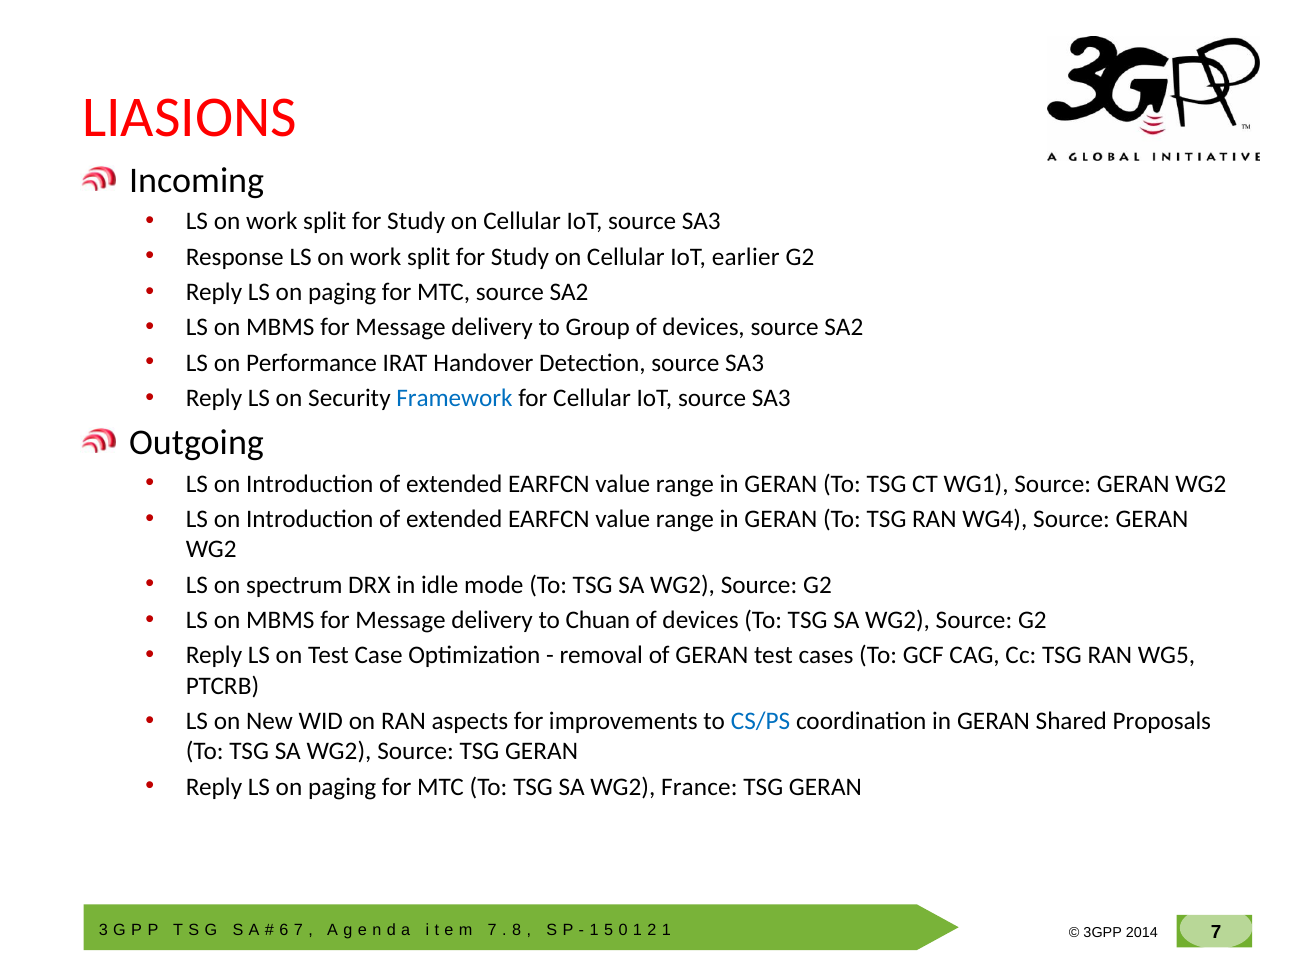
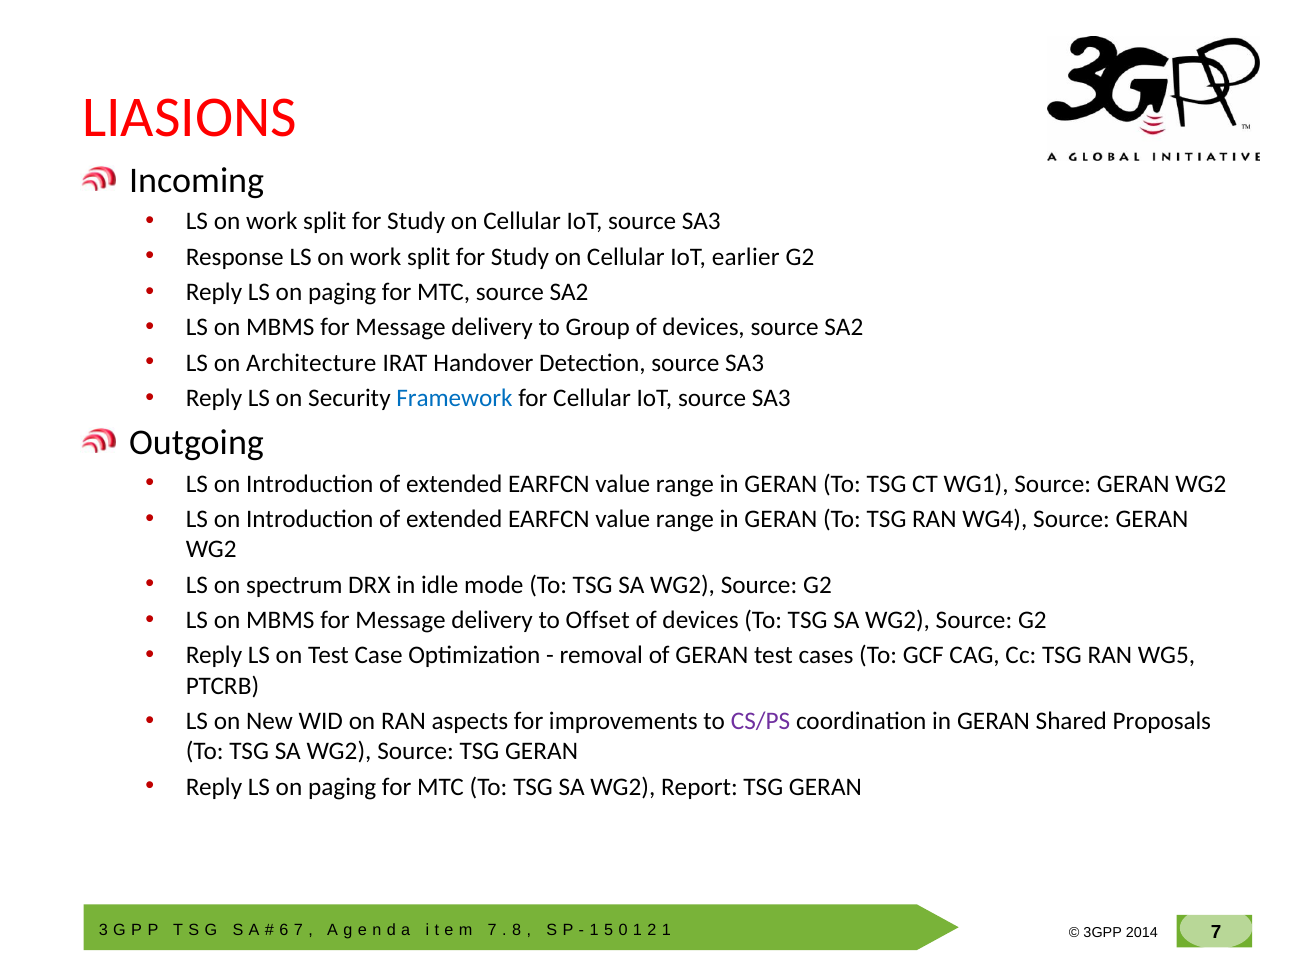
Performance: Performance -> Architecture
Chuan: Chuan -> Offset
CS/PS colour: blue -> purple
France: France -> Report
